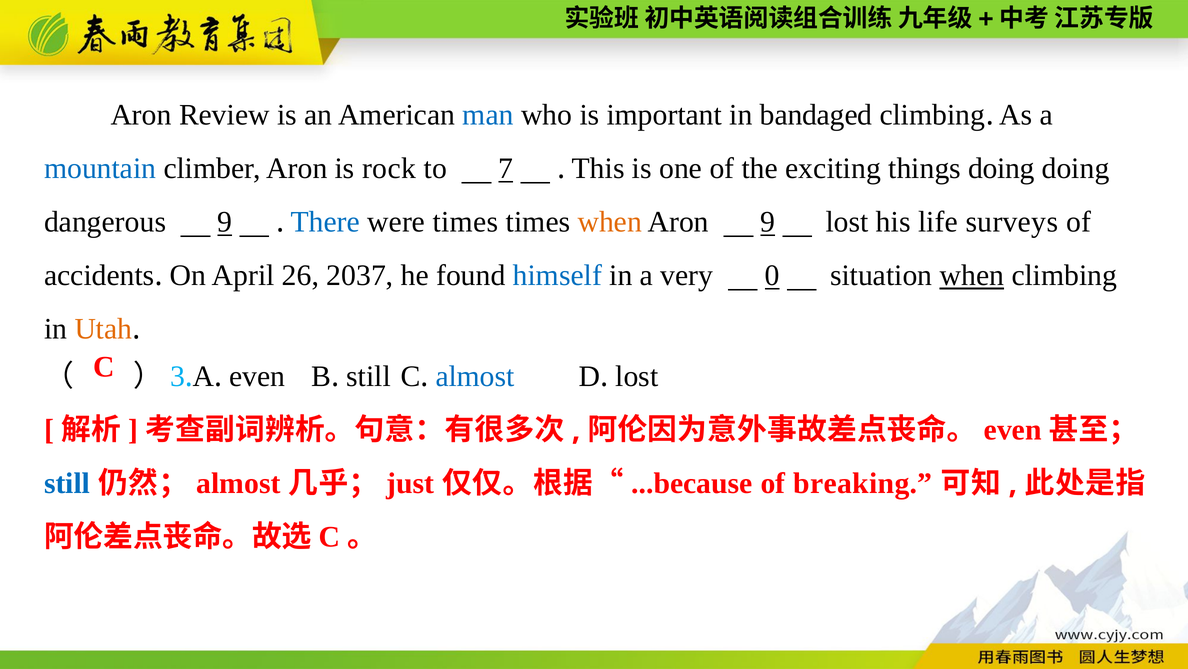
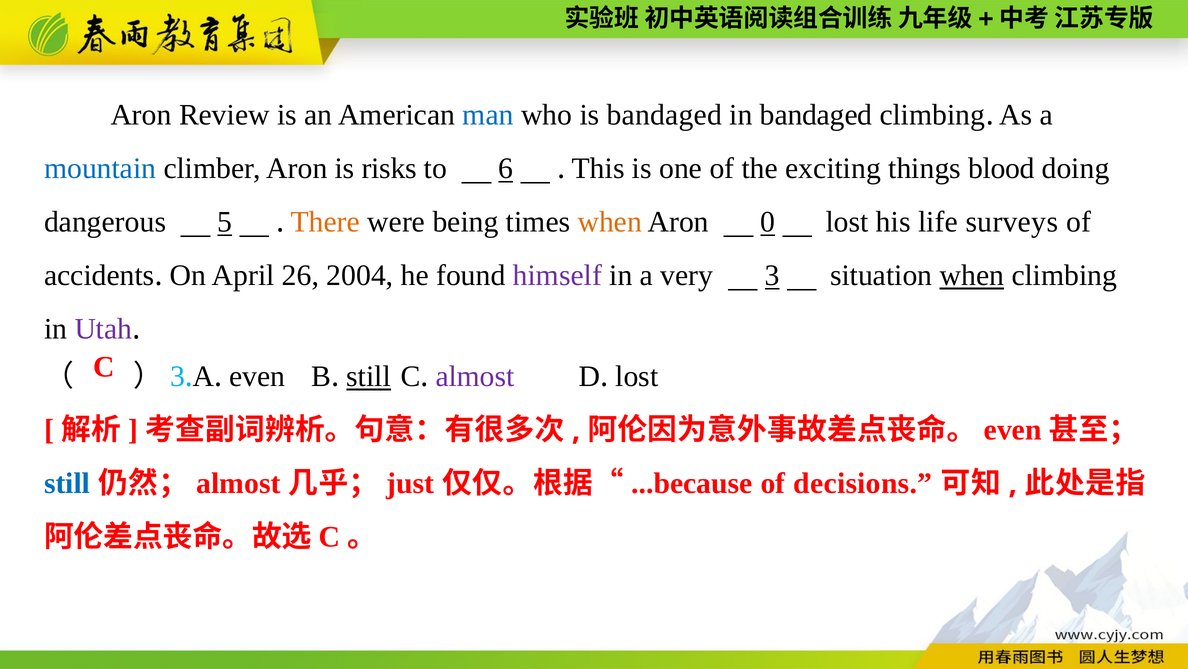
is important: important -> bandaged
rock: rock -> risks
7: 7 -> 6
things doing: doing -> blood
dangerous 9: 9 -> 5
There colour: blue -> orange
were times: times -> being
Aron 9: 9 -> 0
2037: 2037 -> 2004
himself colour: blue -> purple
0: 0 -> 3
Utah colour: orange -> purple
still at (369, 376) underline: none -> present
almost at (475, 376) colour: blue -> purple
breaking: breaking -> decisions
